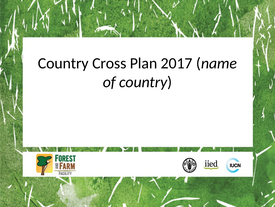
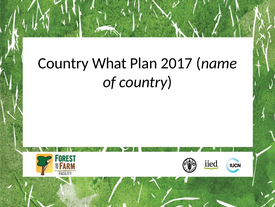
Cross: Cross -> What
